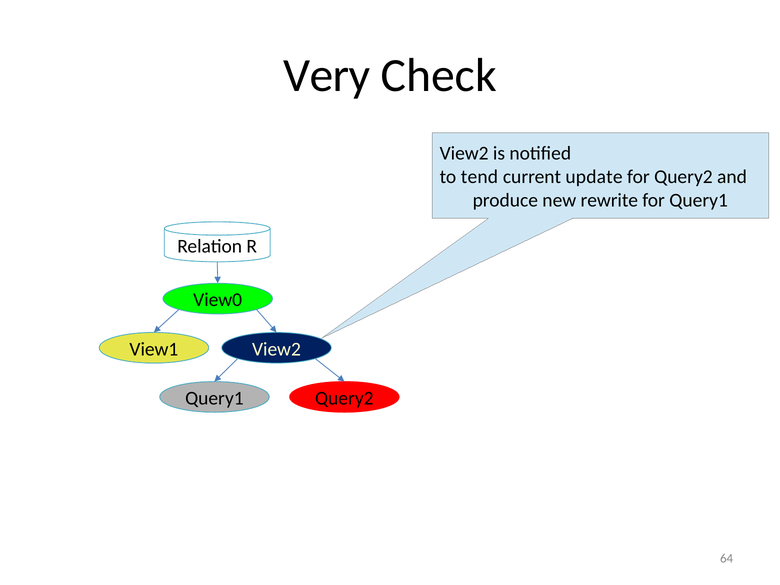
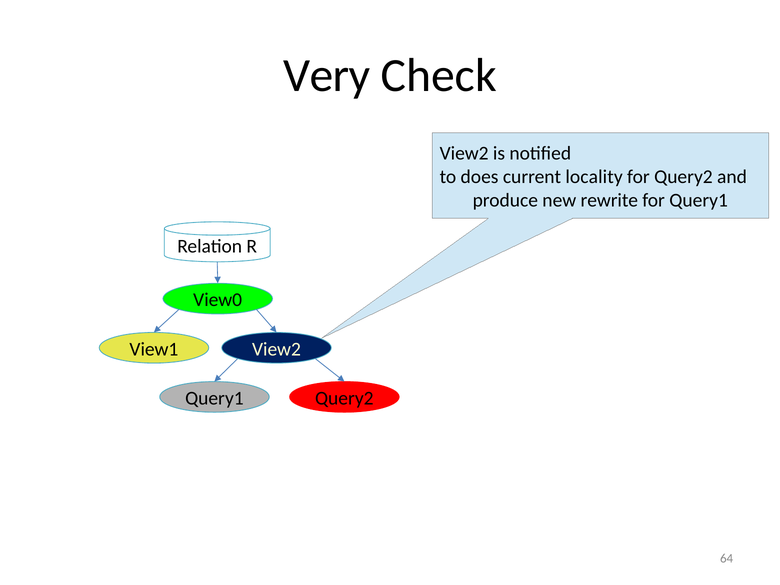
tend: tend -> does
update: update -> locality
